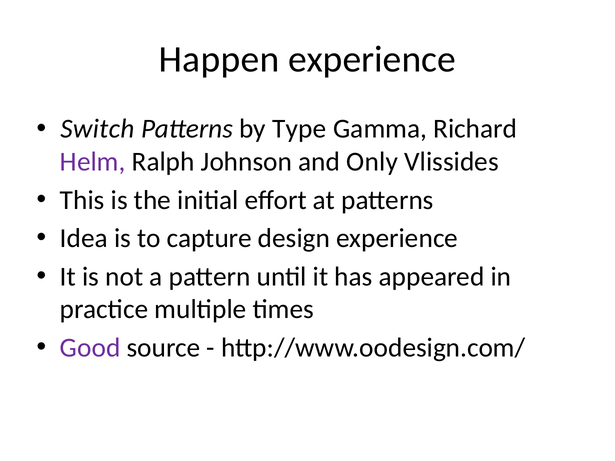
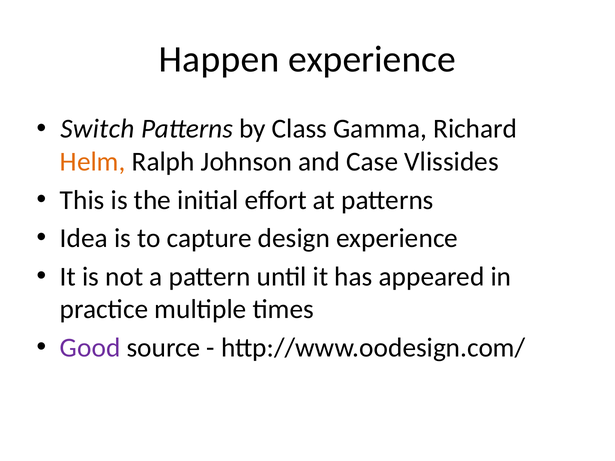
Type: Type -> Class
Helm colour: purple -> orange
Only: Only -> Case
